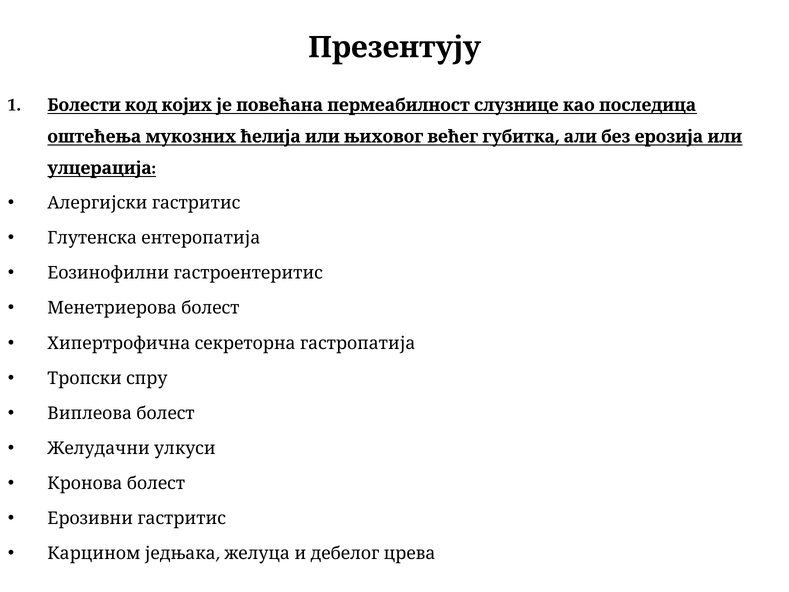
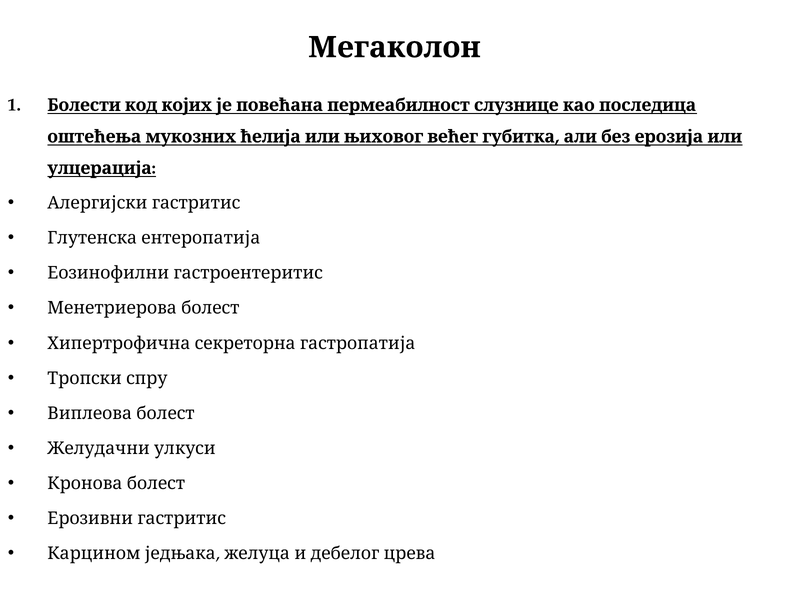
Презентују: Презентују -> Мегаколон
